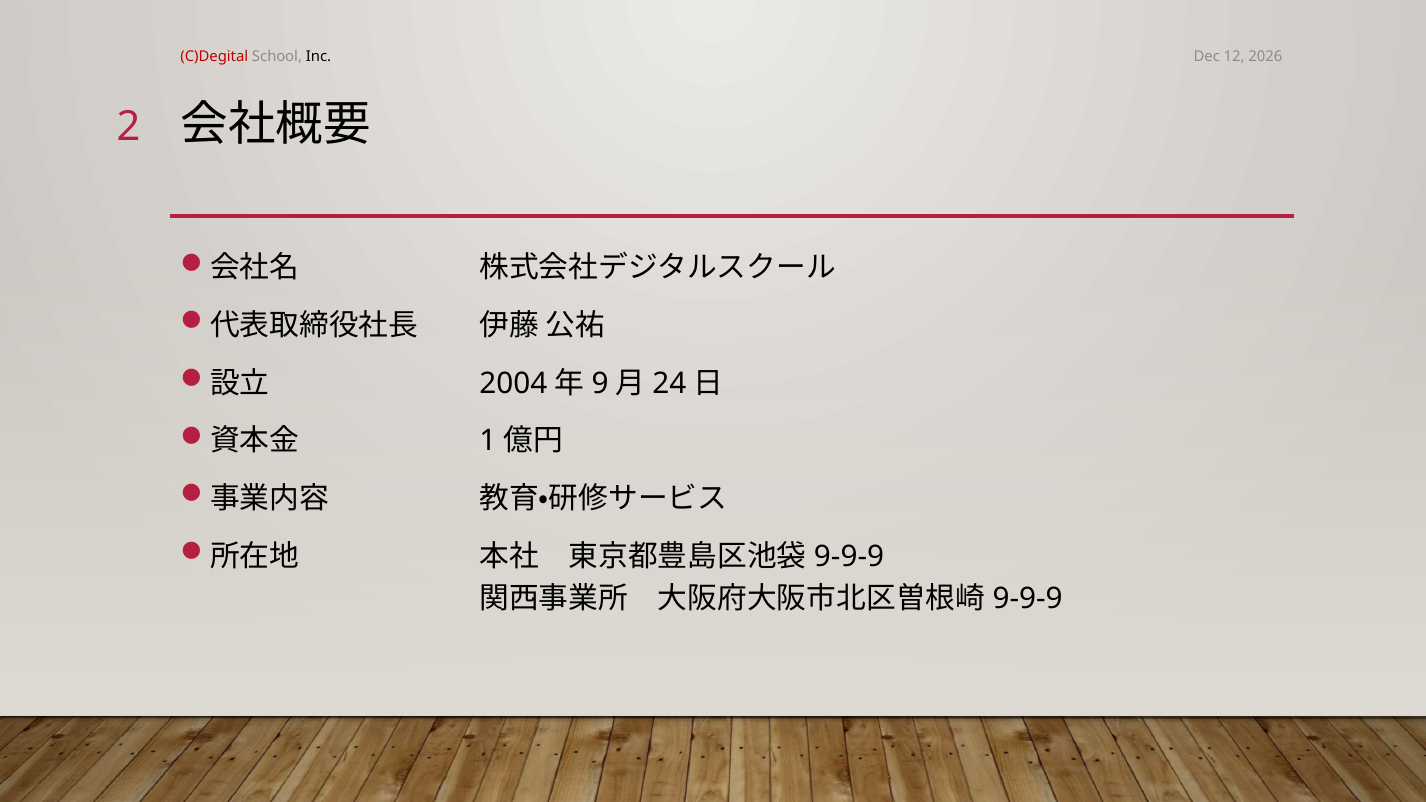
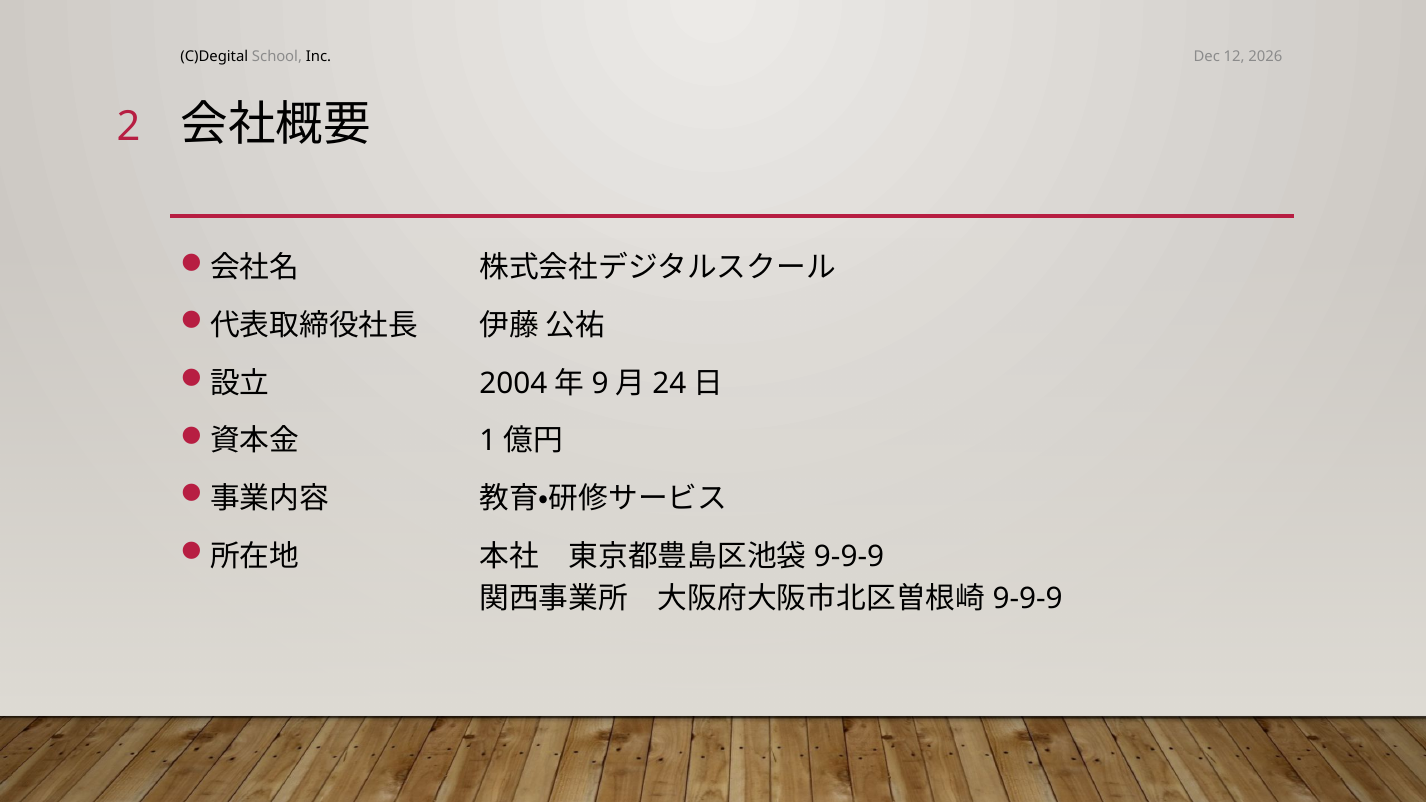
C)Degital colour: red -> black
